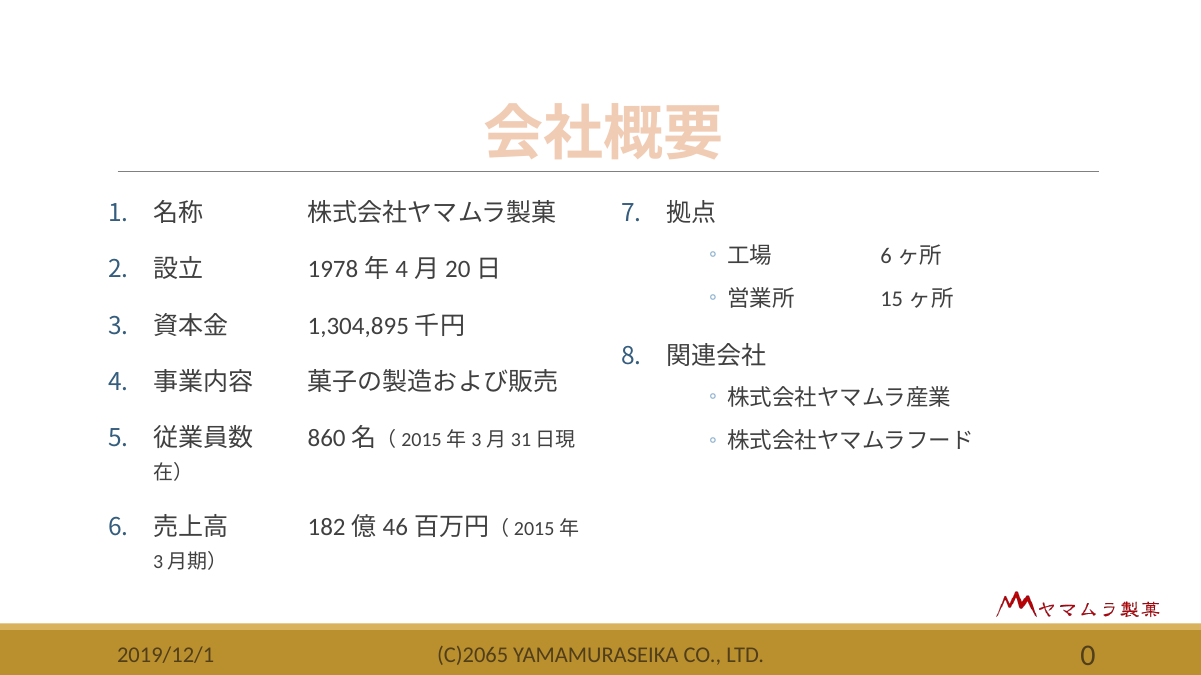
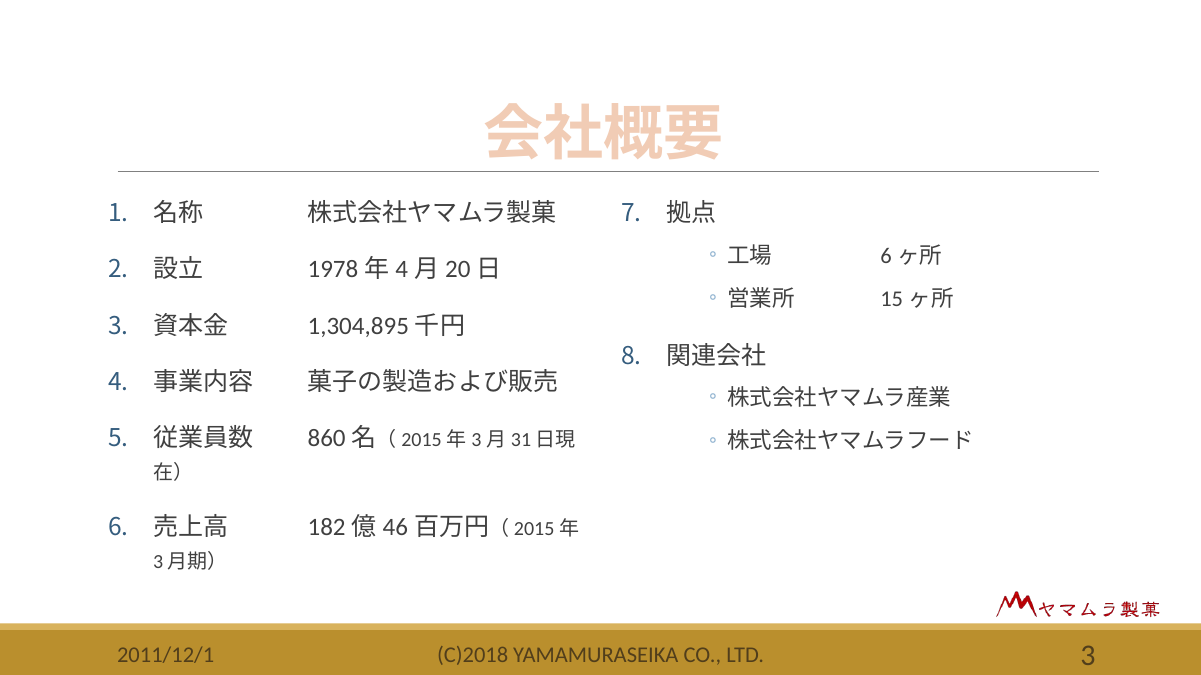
C)2065: C)2065 -> C)2018
LTD 0: 0 -> 3
2019/12/1: 2019/12/1 -> 2011/12/1
